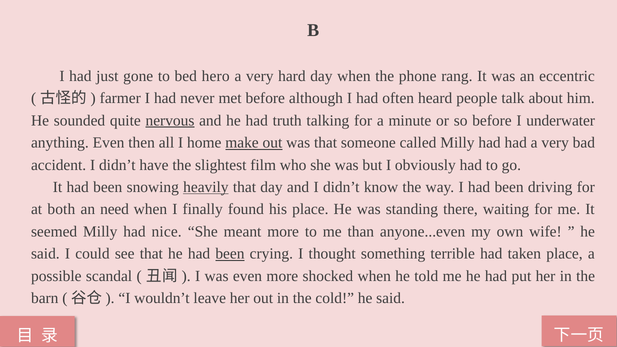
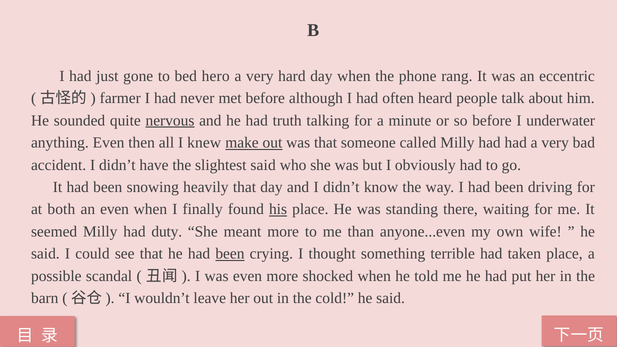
home: home -> knew
slightest film: film -> said
heavily underline: present -> none
an need: need -> even
his underline: none -> present
nice: nice -> duty
